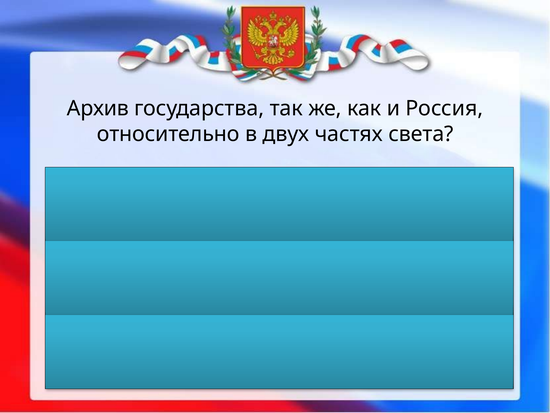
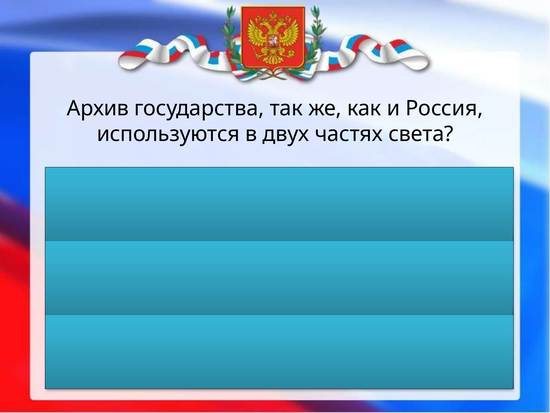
относительно: относительно -> используются
